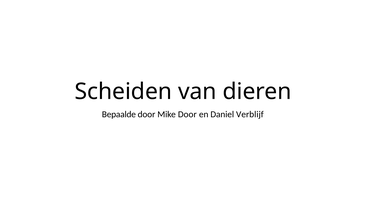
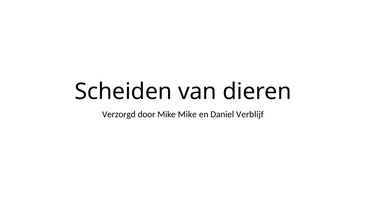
Bepaalde: Bepaalde -> Verzorgd
Mike Door: Door -> Mike
